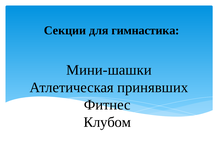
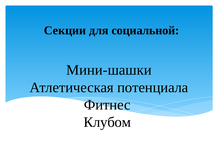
гимнастика: гимнастика -> социальной
принявших: принявших -> потенциала
